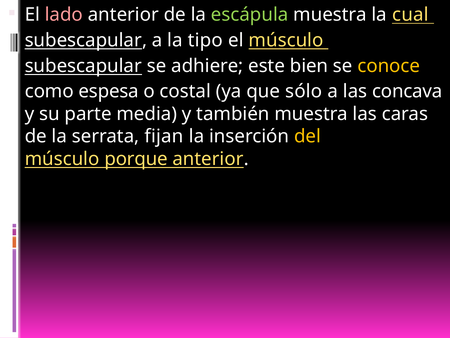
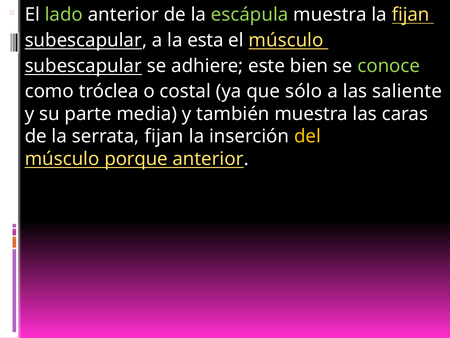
lado colour: pink -> light green
la cual: cual -> fijan
tipo: tipo -> esta
conoce colour: yellow -> light green
espesa: espesa -> tróclea
concava: concava -> saliente
